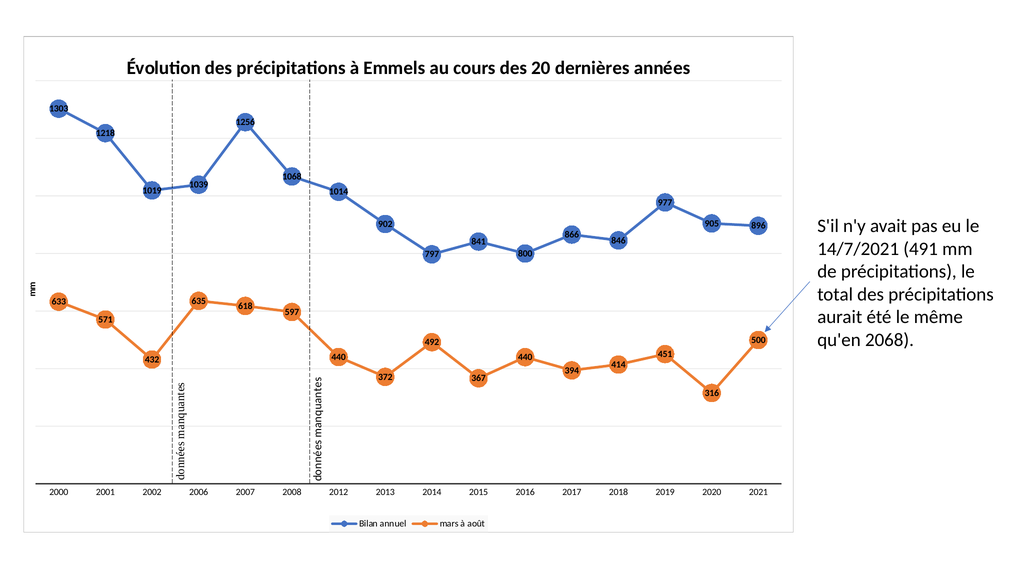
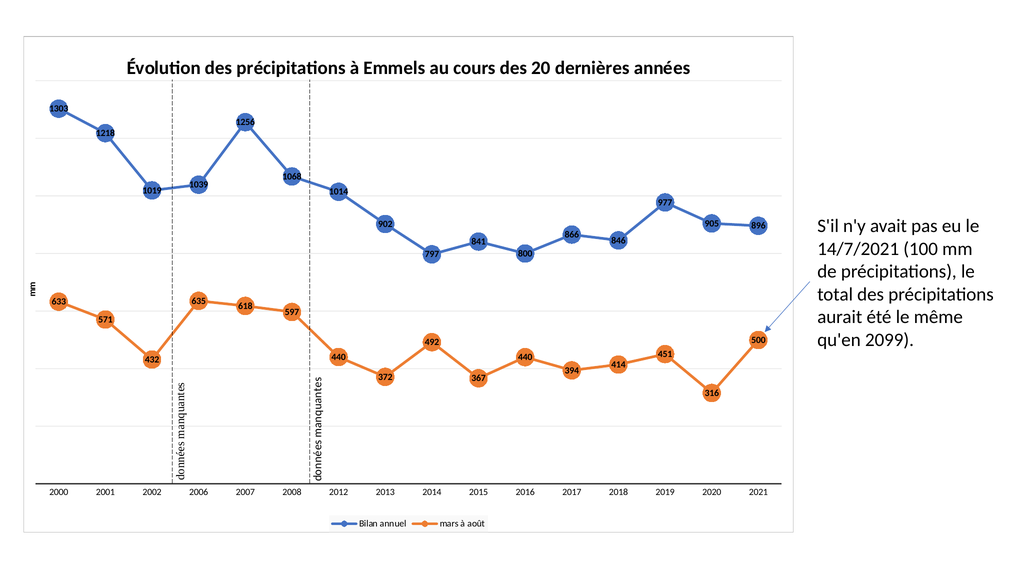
491: 491 -> 100
2068: 2068 -> 2099
